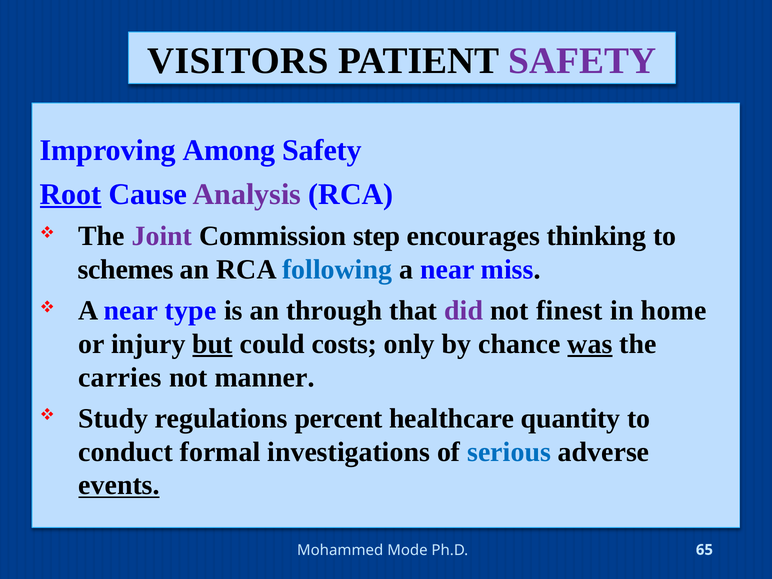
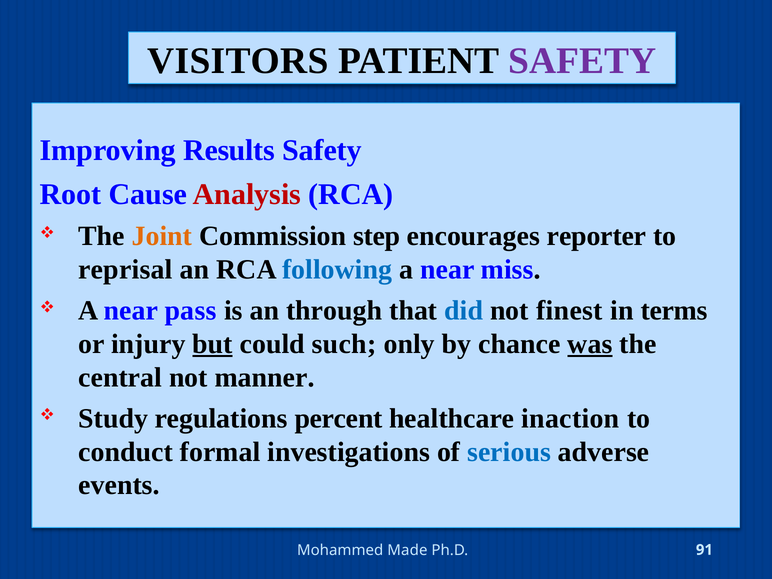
Among: Among -> Results
Root underline: present -> none
Analysis colour: purple -> red
Joint colour: purple -> orange
thinking: thinking -> reporter
schemes: schemes -> reprisal
type: type -> pass
did colour: purple -> blue
home: home -> terms
costs: costs -> such
carries: carries -> central
quantity: quantity -> inaction
events underline: present -> none
Mode: Mode -> Made
65: 65 -> 91
